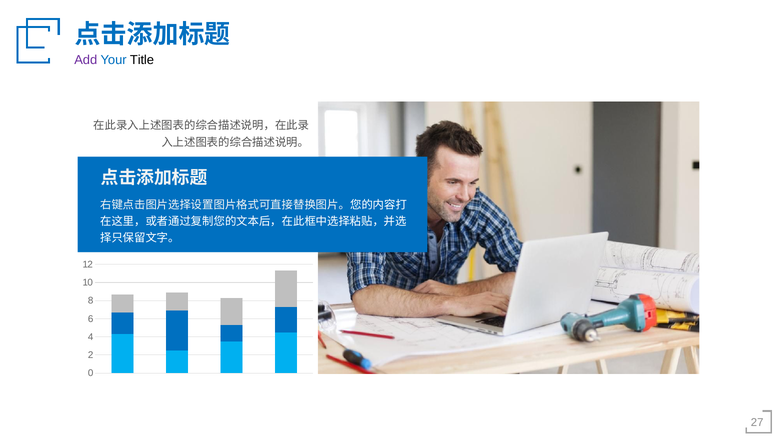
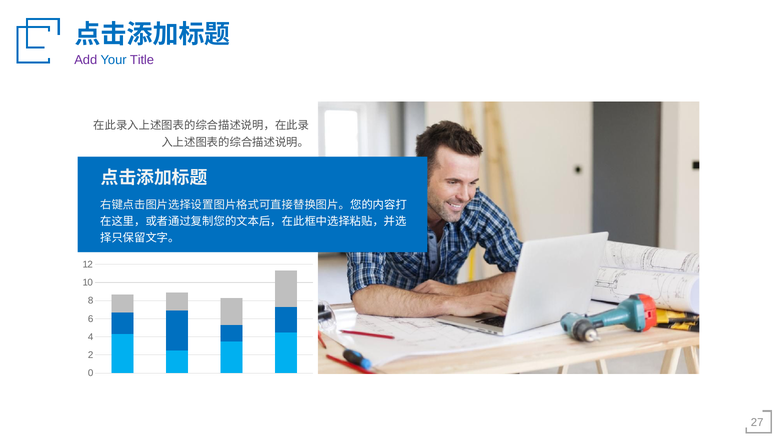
Title colour: black -> purple
